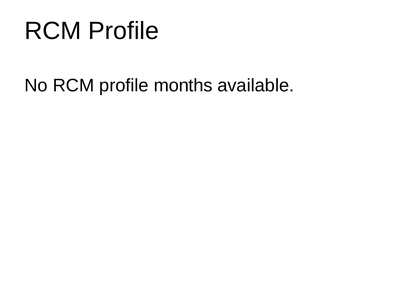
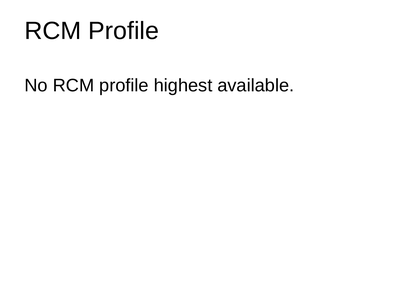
months: months -> highest
